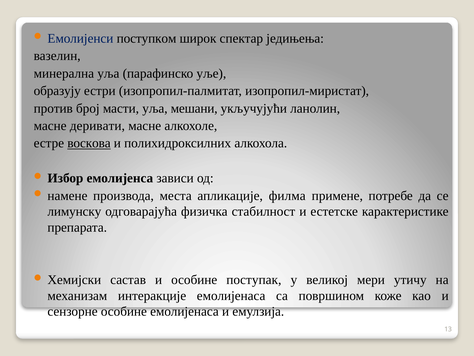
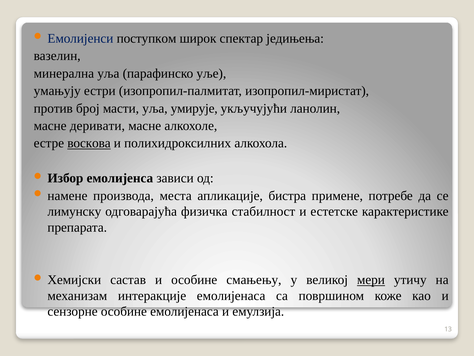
образују: образују -> умањују
мешани: мешани -> умирује
филма: филма -> бистра
поступак: поступак -> смањењу
мери underline: none -> present
